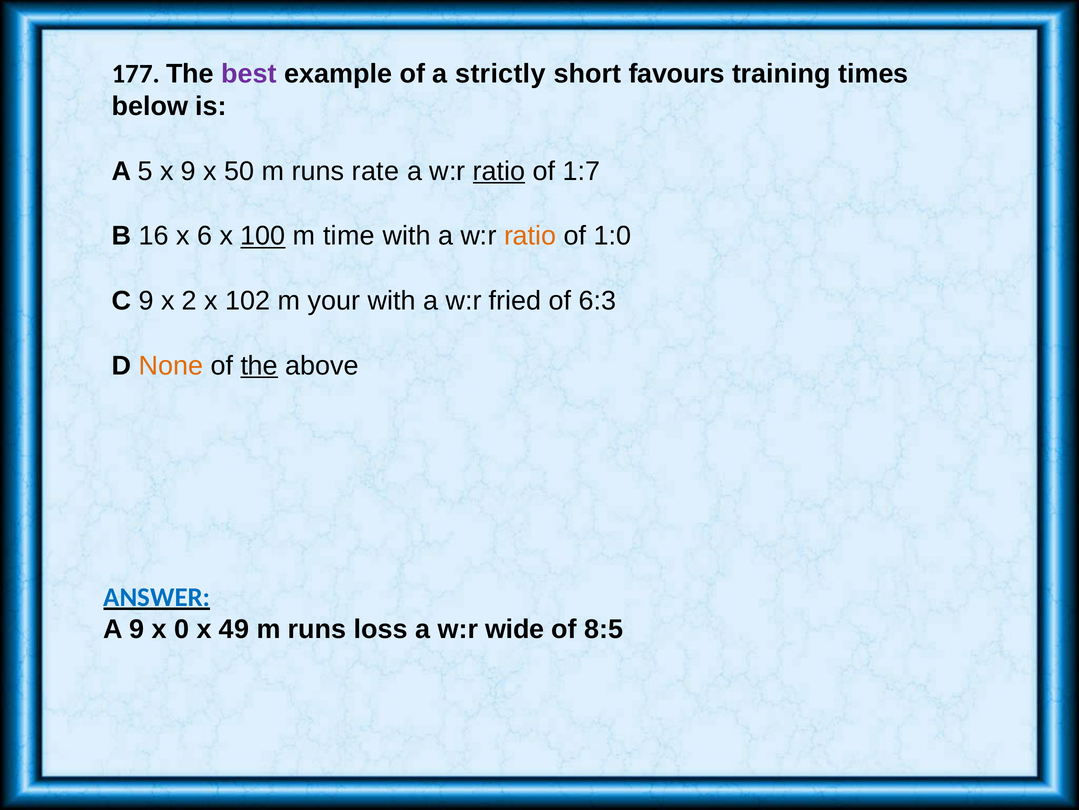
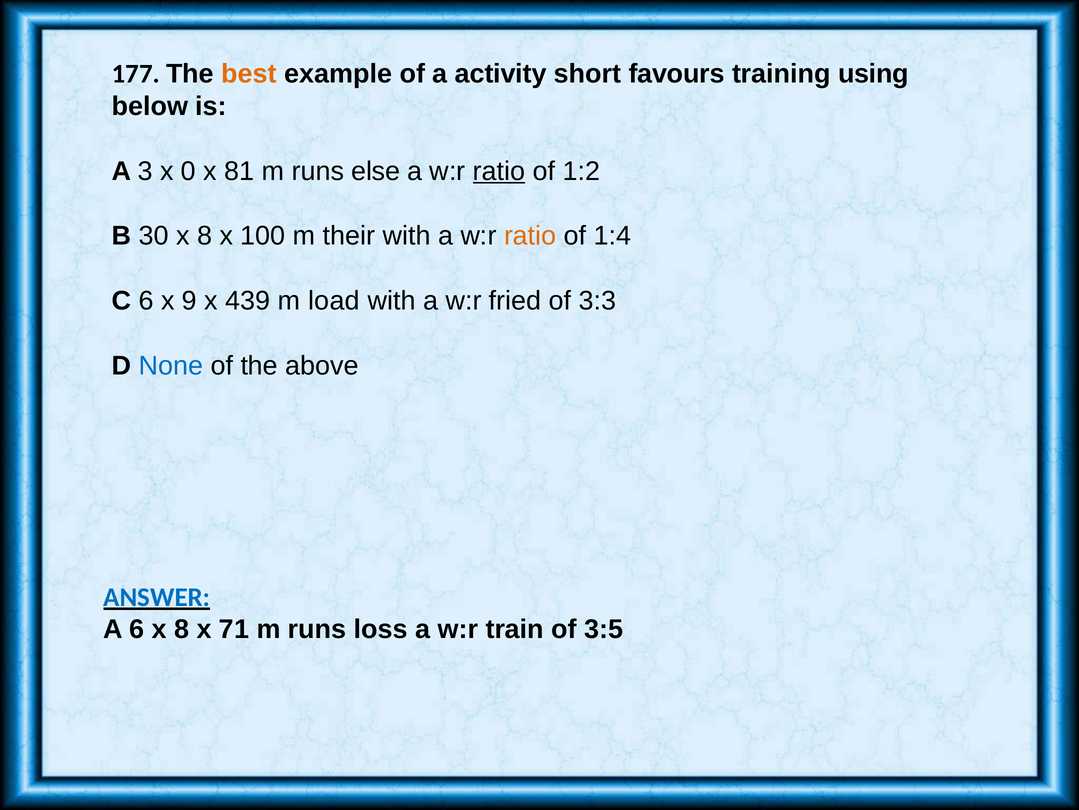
best colour: purple -> orange
strictly: strictly -> activity
times: times -> using
5: 5 -> 3
x 9: 9 -> 0
50: 50 -> 81
rate: rate -> else
1:7: 1:7 -> 1:2
16: 16 -> 30
6 at (205, 236): 6 -> 8
100 underline: present -> none
time: time -> their
1:0: 1:0 -> 1:4
C 9: 9 -> 6
2: 2 -> 9
102: 102 -> 439
your: your -> load
6:3: 6:3 -> 3:3
None colour: orange -> blue
the at (259, 365) underline: present -> none
A 9: 9 -> 6
0 at (182, 629): 0 -> 8
49: 49 -> 71
wide: wide -> train
8:5: 8:5 -> 3:5
